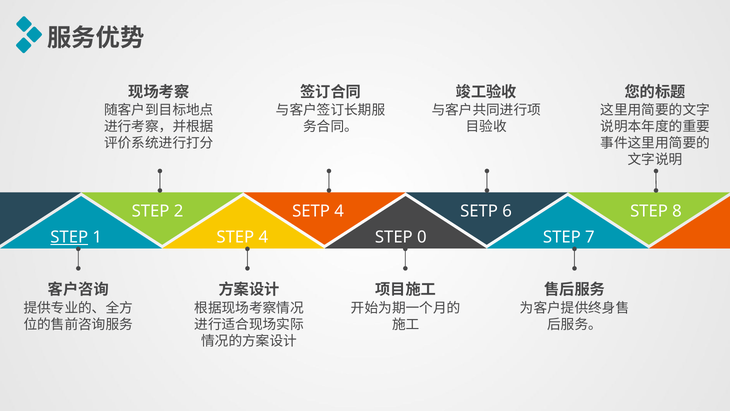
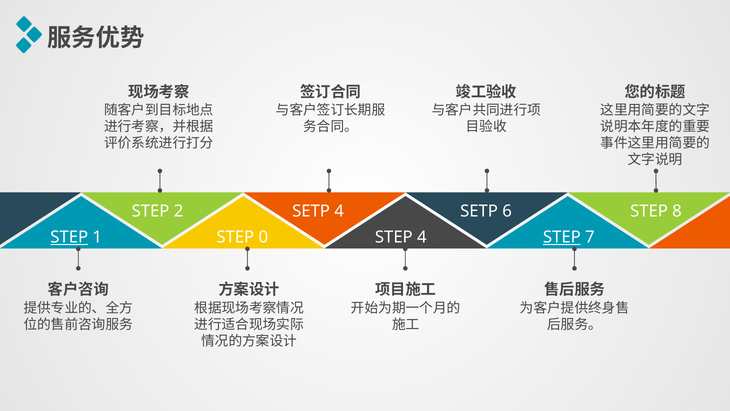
STEP 4: 4 -> 0
STEP 0: 0 -> 4
STEP at (562, 237) underline: none -> present
